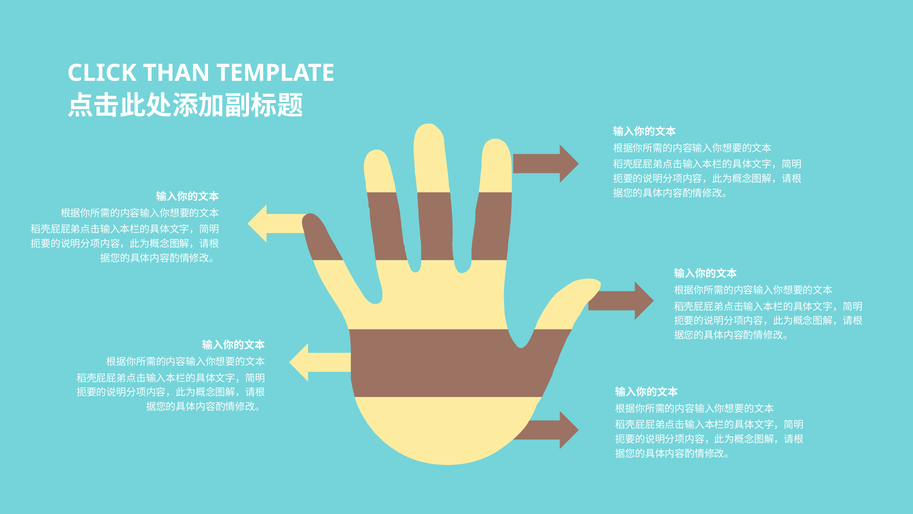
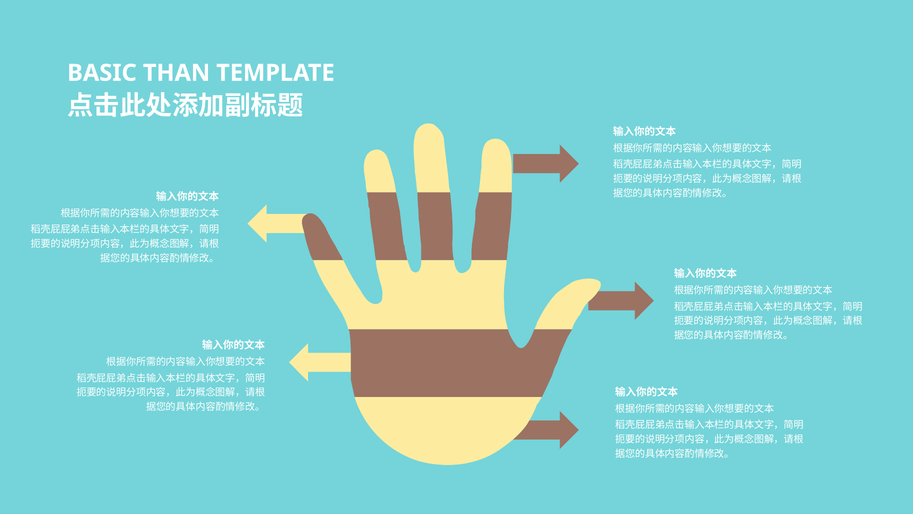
CLICK: CLICK -> BASIC
